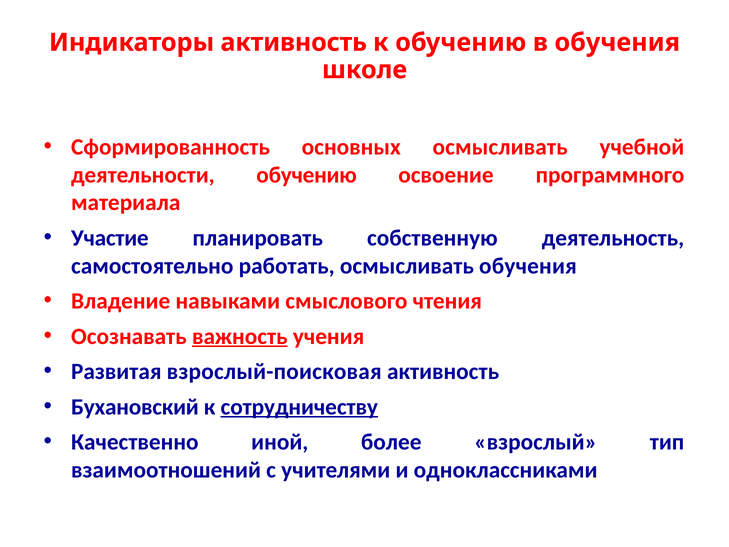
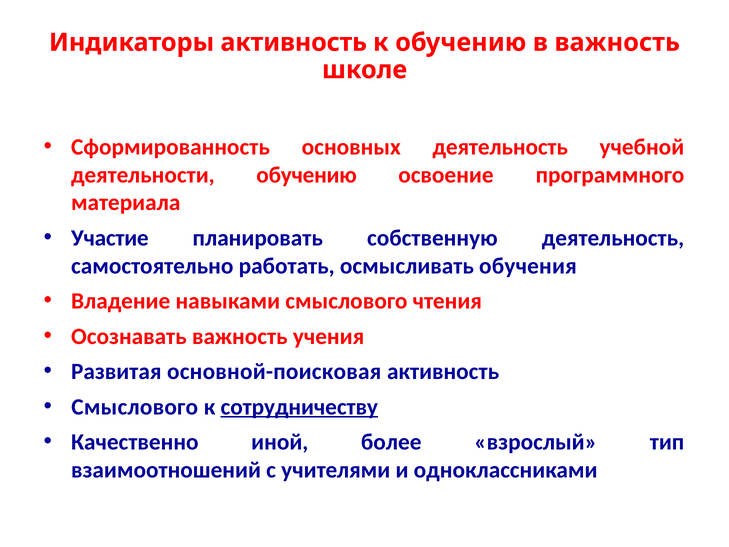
в обучения: обучения -> важность
основных осмысливать: осмысливать -> деятельность
важность at (240, 336) underline: present -> none
взрослый-поисковая: взрослый-поисковая -> основной-поисковая
Бухановский at (135, 407): Бухановский -> Смыслового
